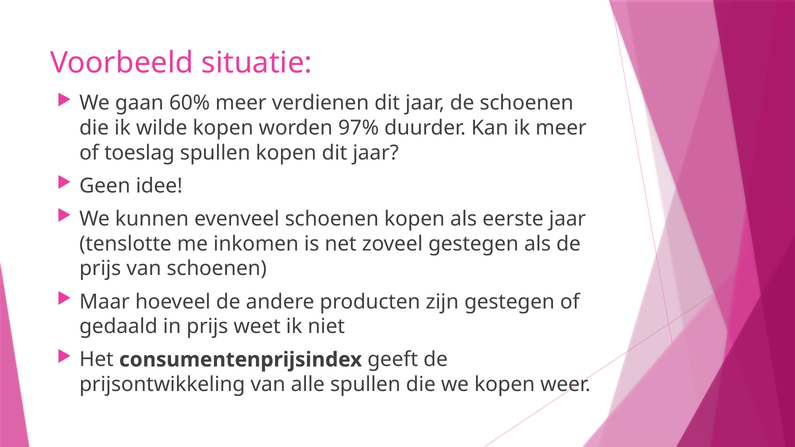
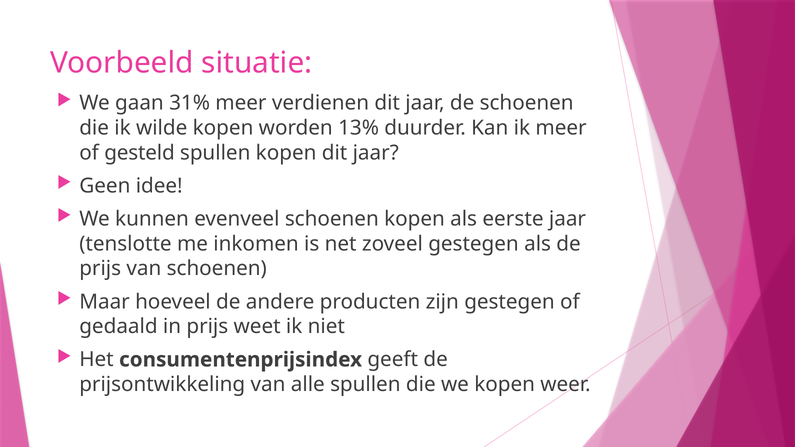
60%: 60% -> 31%
97%: 97% -> 13%
toeslag: toeslag -> gesteld
